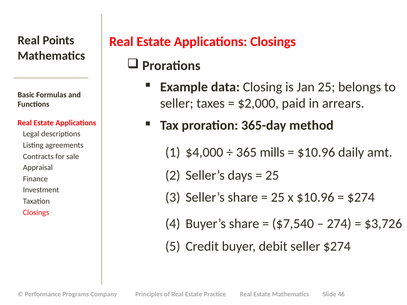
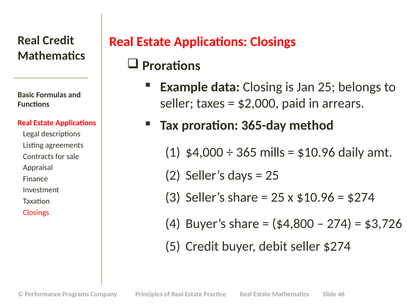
Real Points: Points -> Credit
$7,540: $7,540 -> $4,800
